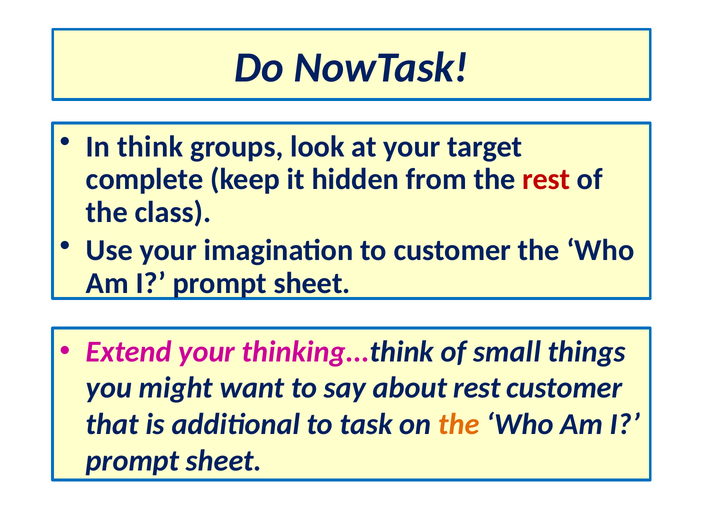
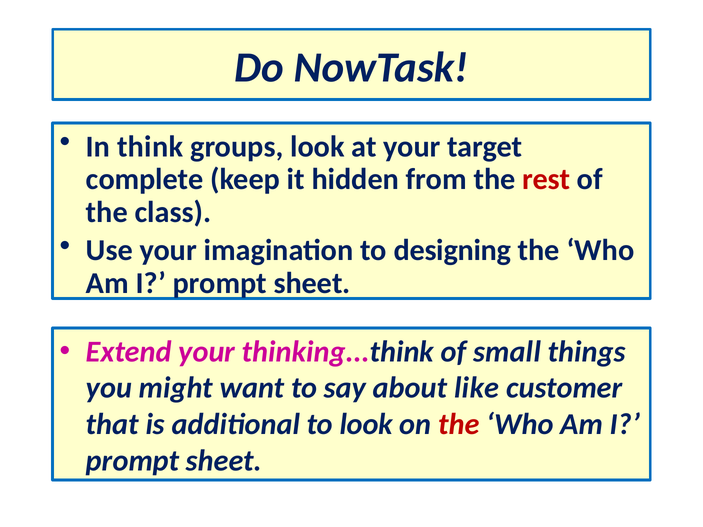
to customer: customer -> designing
about rest: rest -> like
to task: task -> look
the at (459, 424) colour: orange -> red
